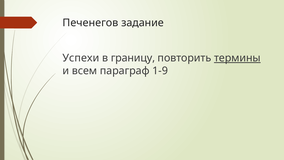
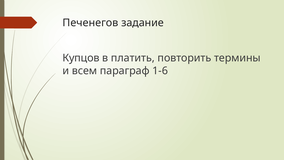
Успехи: Успехи -> Купцов
границу: границу -> платить
термины underline: present -> none
1-9: 1-9 -> 1-6
